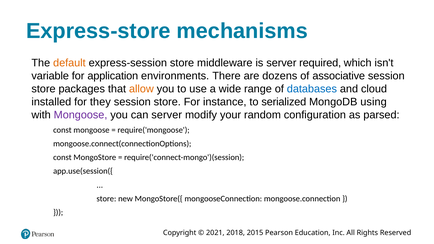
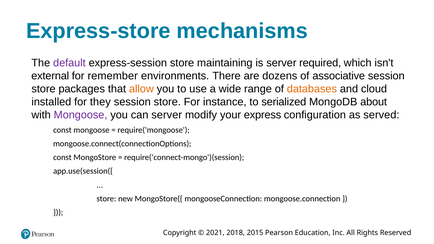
default colour: orange -> purple
middleware: middleware -> maintaining
variable: variable -> external
application: application -> remember
databases colour: blue -> orange
using: using -> about
random: random -> express
parsed: parsed -> served
